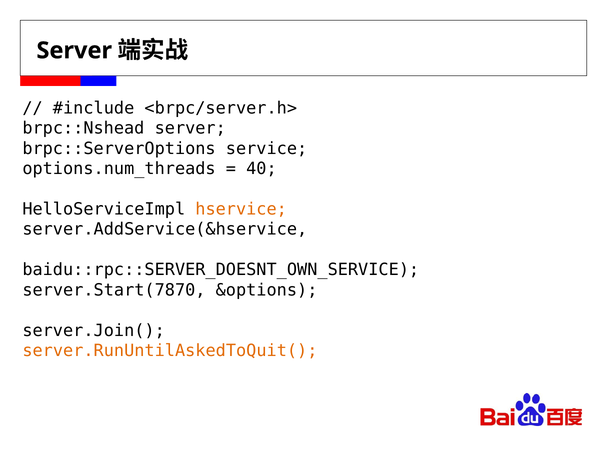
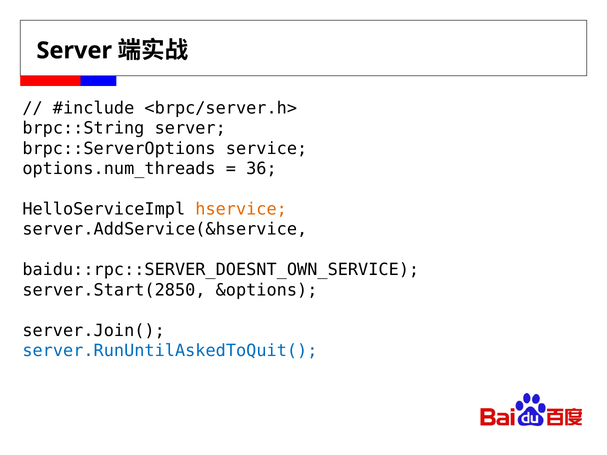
brpc::Nshead: brpc::Nshead -> brpc::String
40: 40 -> 36
server.Start(7870: server.Start(7870 -> server.Start(2850
server.RunUntilAskedToQuit( colour: orange -> blue
